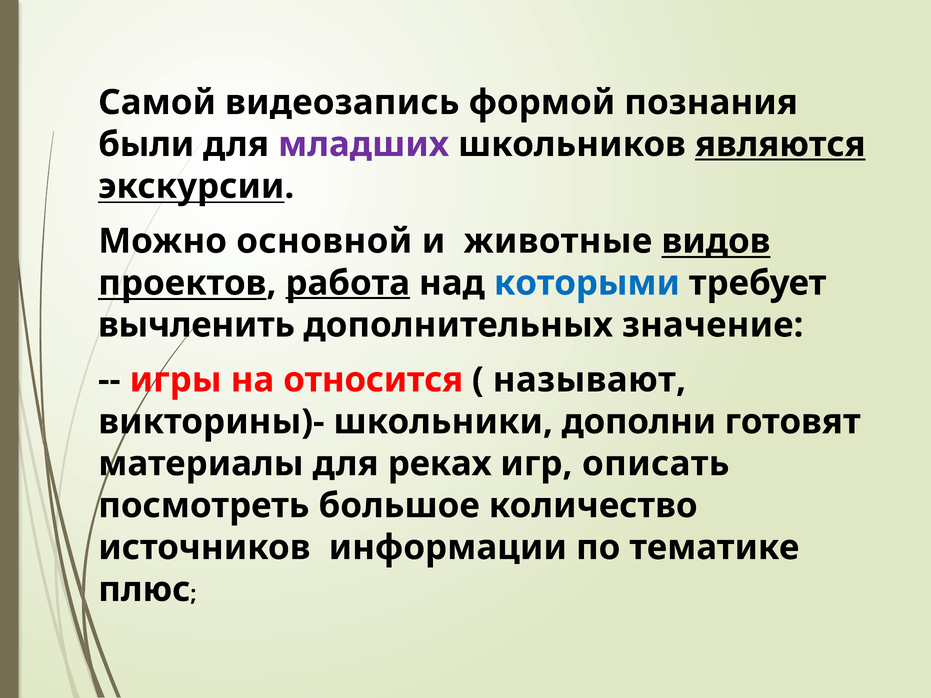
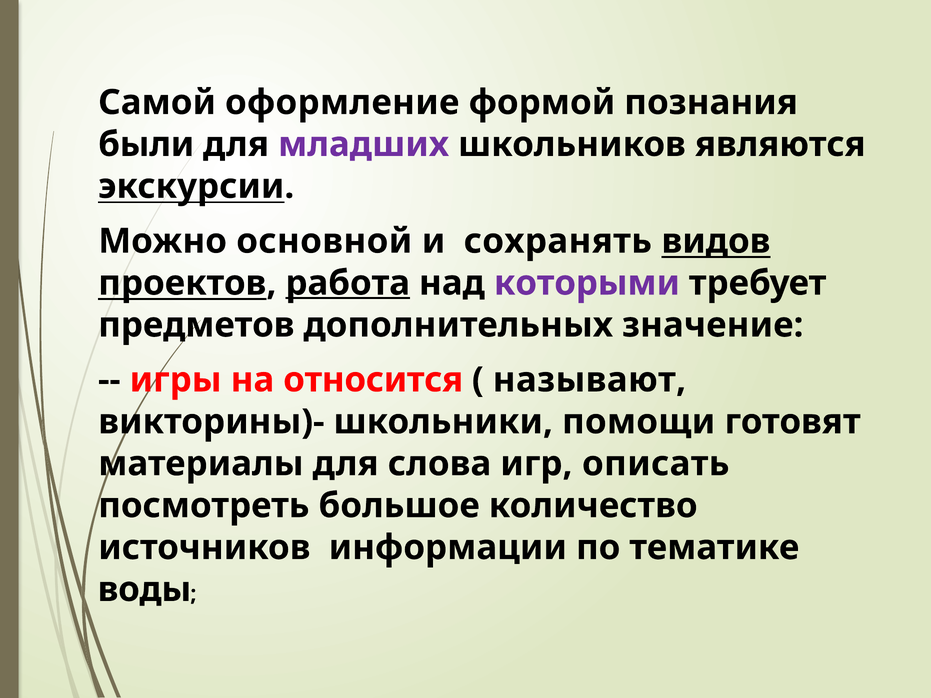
видеозапись: видеозапись -> оформление
являются underline: present -> none
животные: животные -> сохранять
которыми colour: blue -> purple
вычленить: вычленить -> предметов
дополни: дополни -> помощи
реках: реках -> слова
плюс: плюс -> воды
